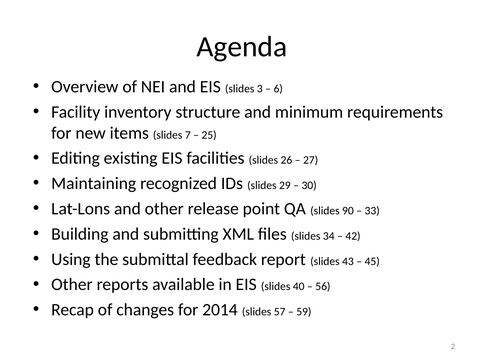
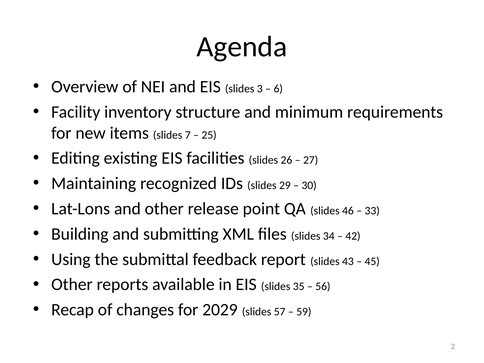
90: 90 -> 46
40: 40 -> 35
2014: 2014 -> 2029
